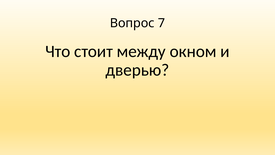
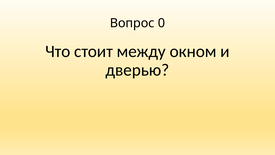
7: 7 -> 0
